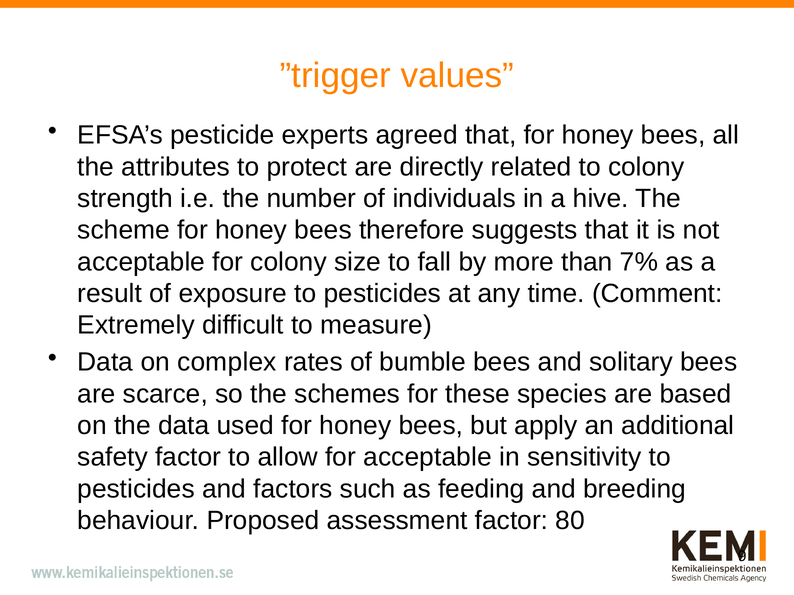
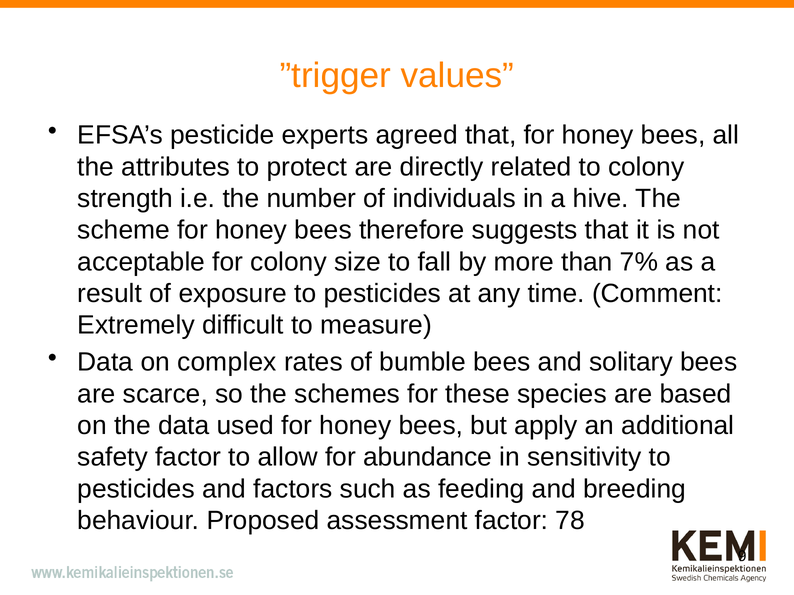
for acceptable: acceptable -> abundance
80: 80 -> 78
